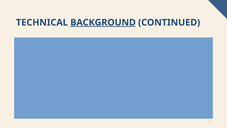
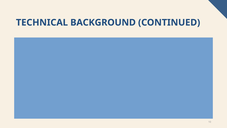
BACKGROUND underline: present -> none
